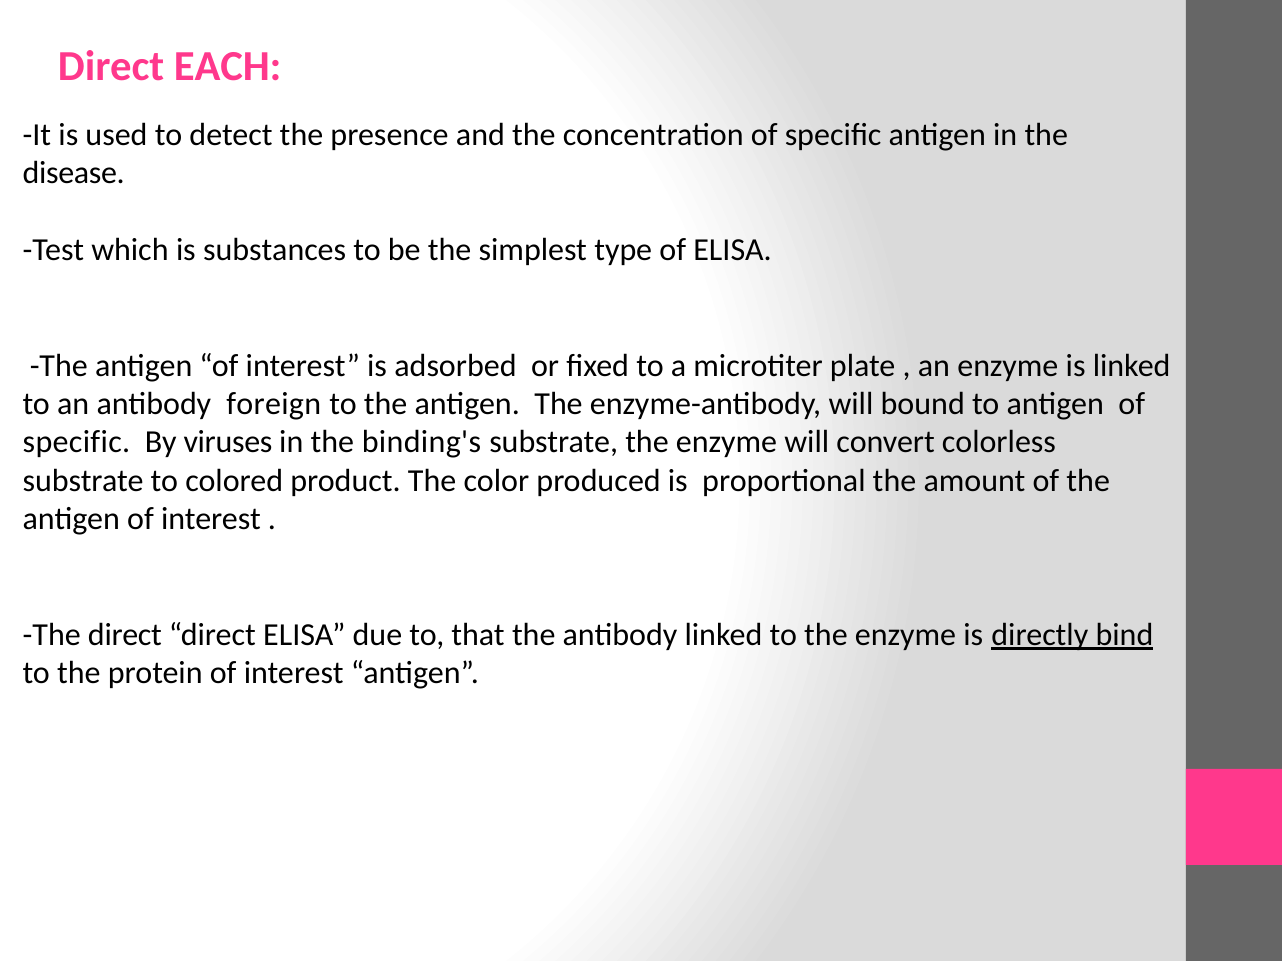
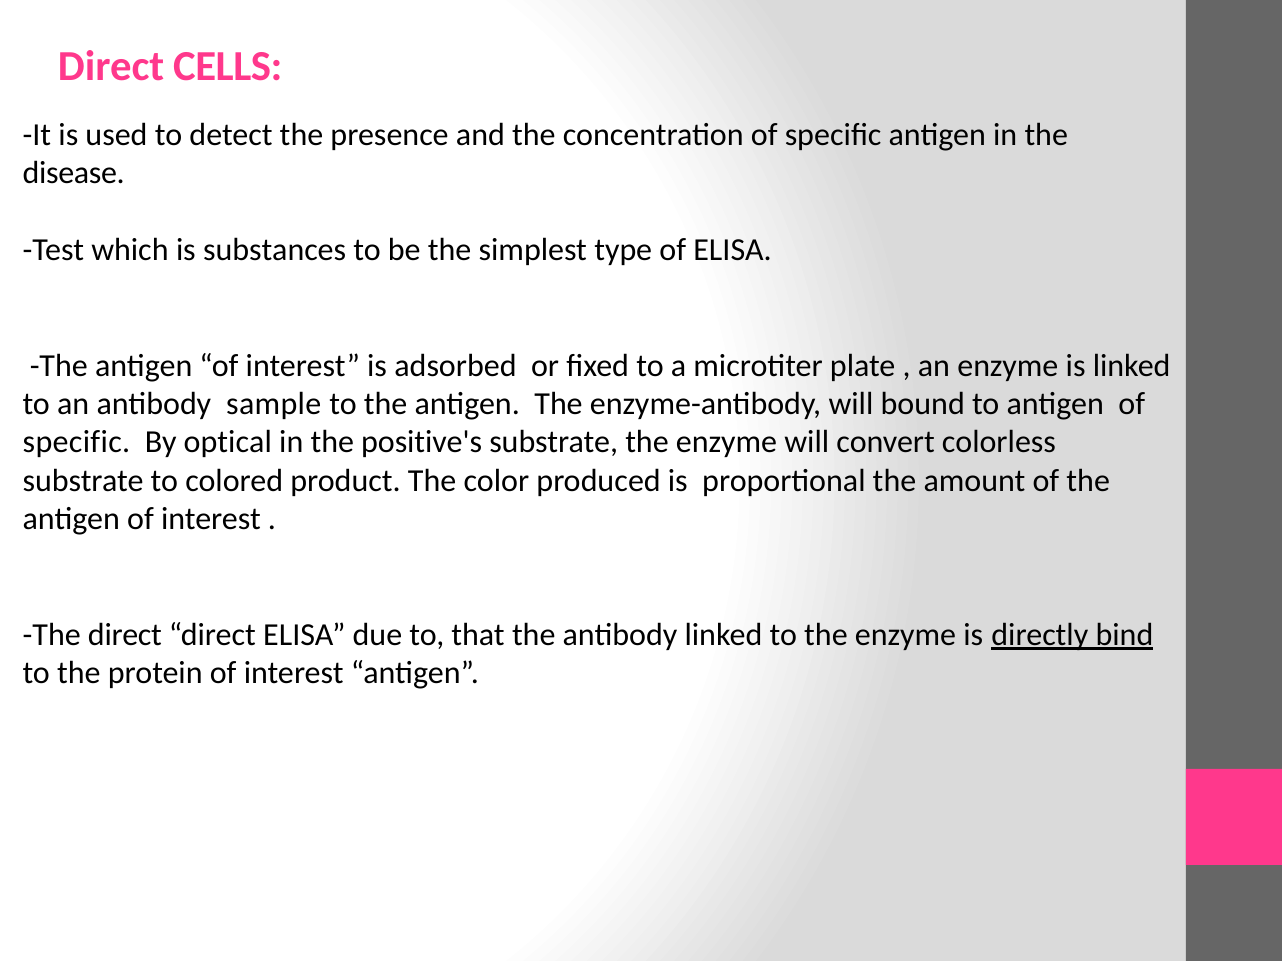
EACH: EACH -> CELLS
foreign: foreign -> sample
viruses: viruses -> optical
binding's: binding's -> positive's
